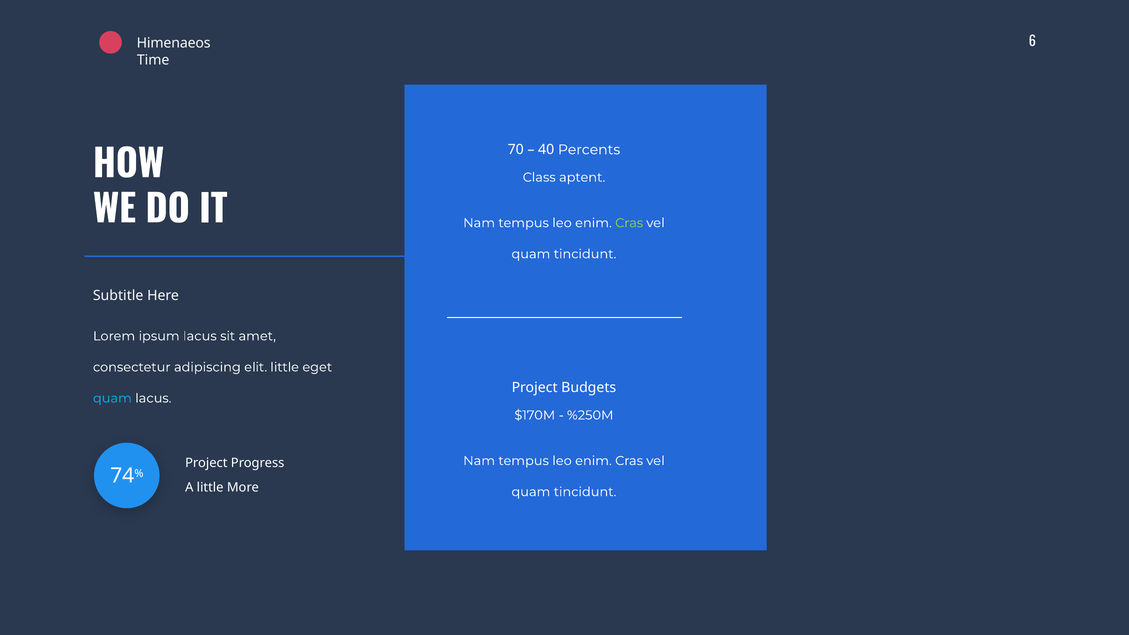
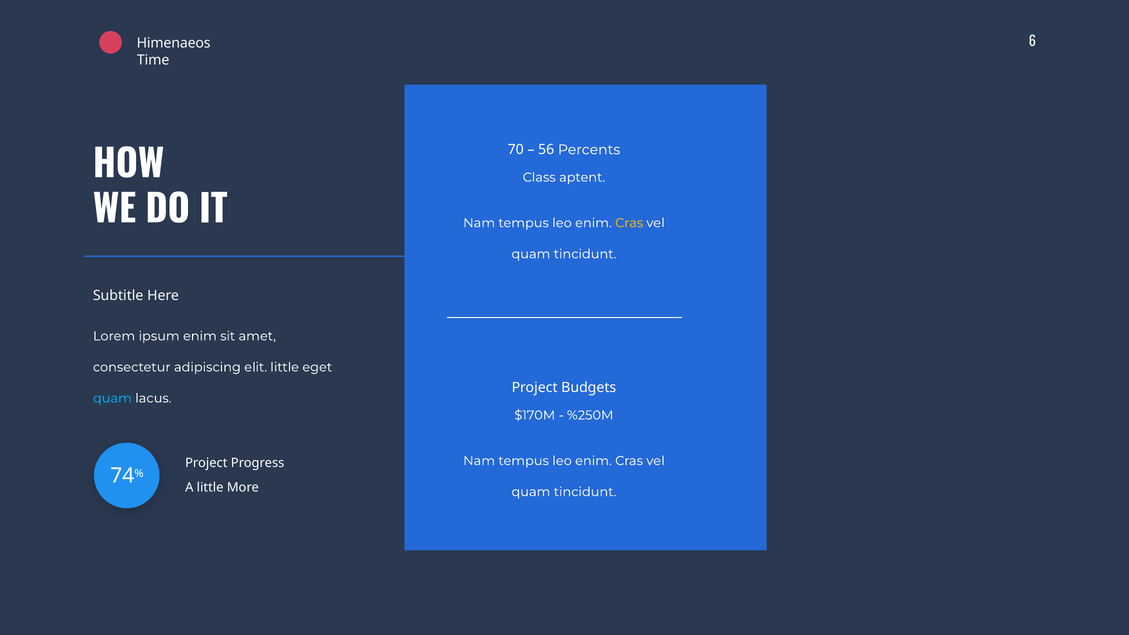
40: 40 -> 56
Cras at (629, 223) colour: light green -> yellow
ipsum lacus: lacus -> enim
